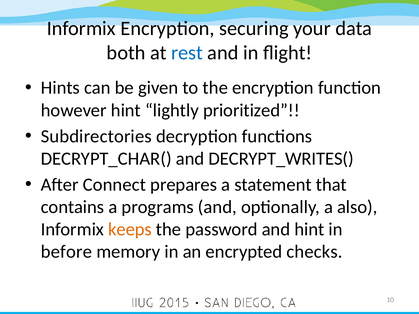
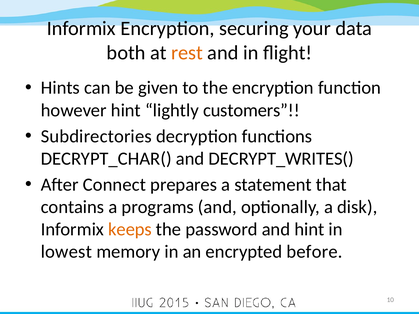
rest colour: blue -> orange
prioritized: prioritized -> customers
also: also -> disk
before: before -> lowest
checks: checks -> before
